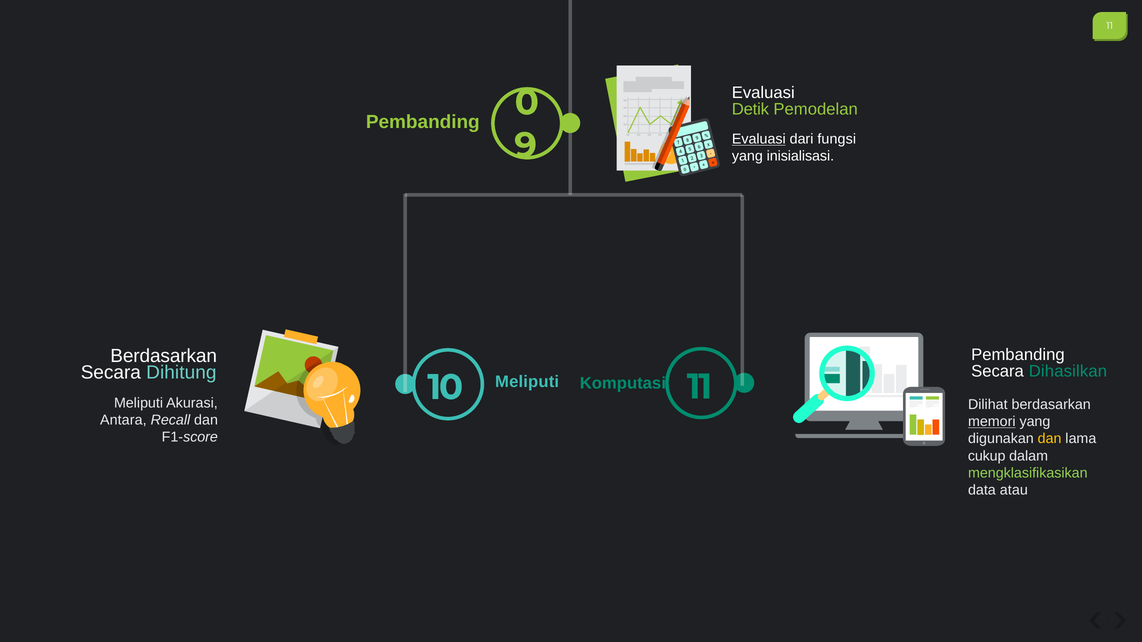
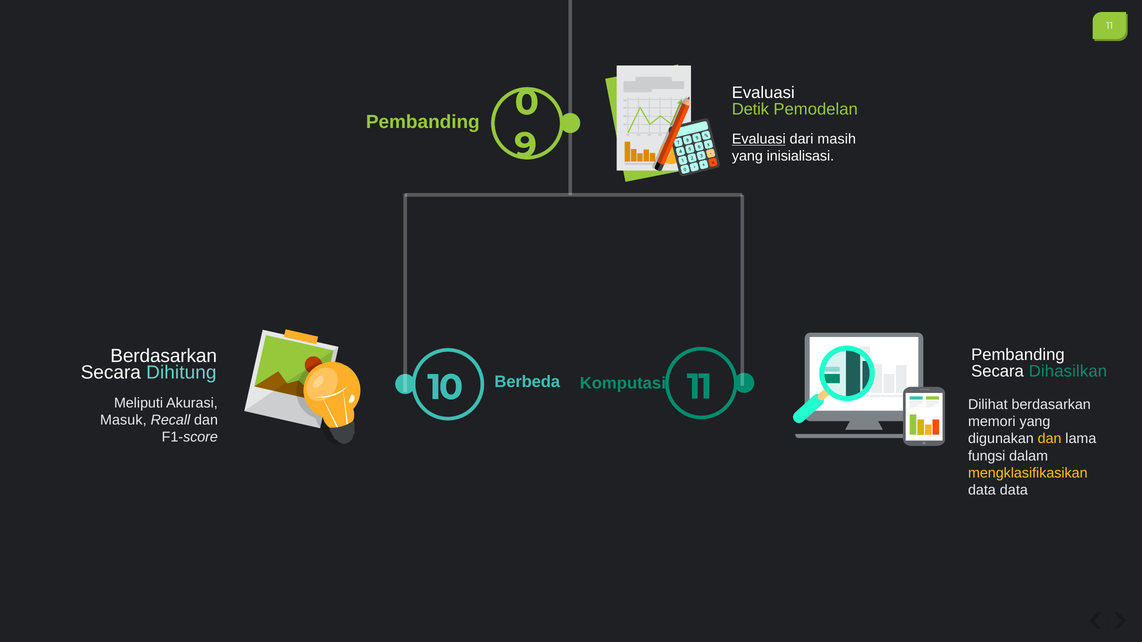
fungsi: fungsi -> masih
Meliputi at (527, 382): Meliputi -> Berbeda
Antara: Antara -> Masuk
memori underline: present -> none
cukup: cukup -> fungsi
mengklasifikasikan colour: light green -> yellow
data atau: atau -> data
